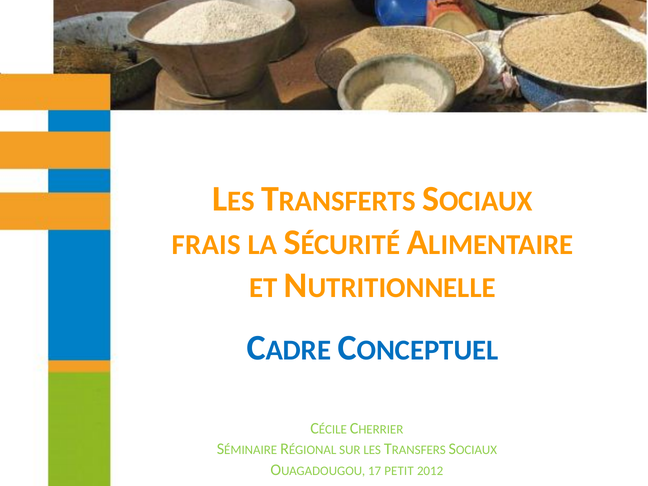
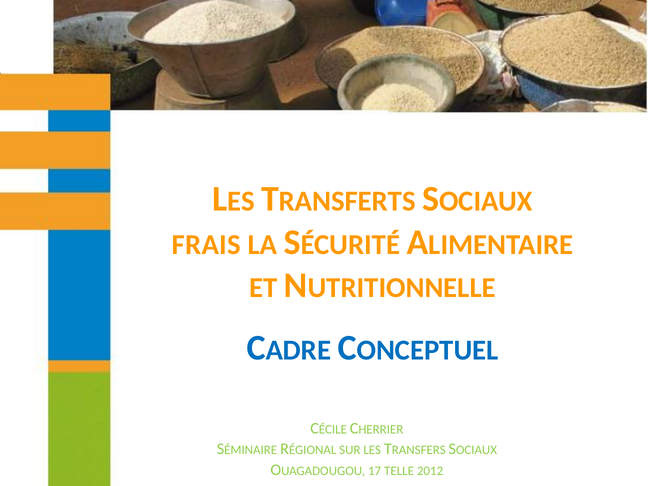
PETIT: PETIT -> TELLE
